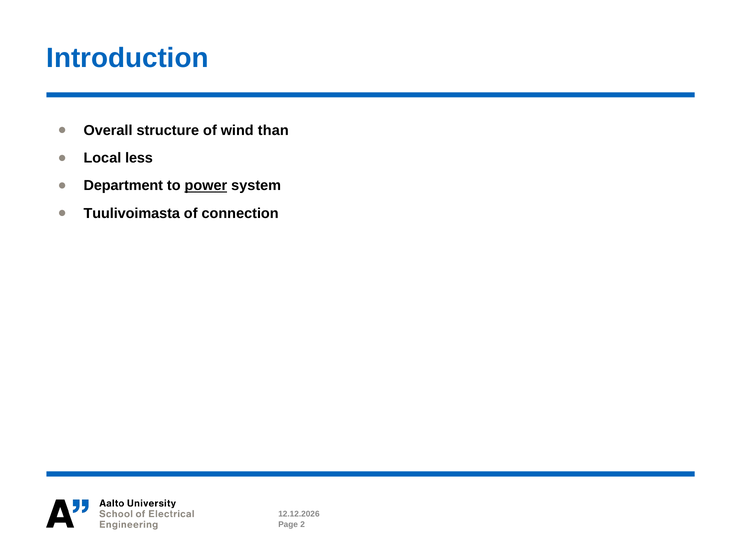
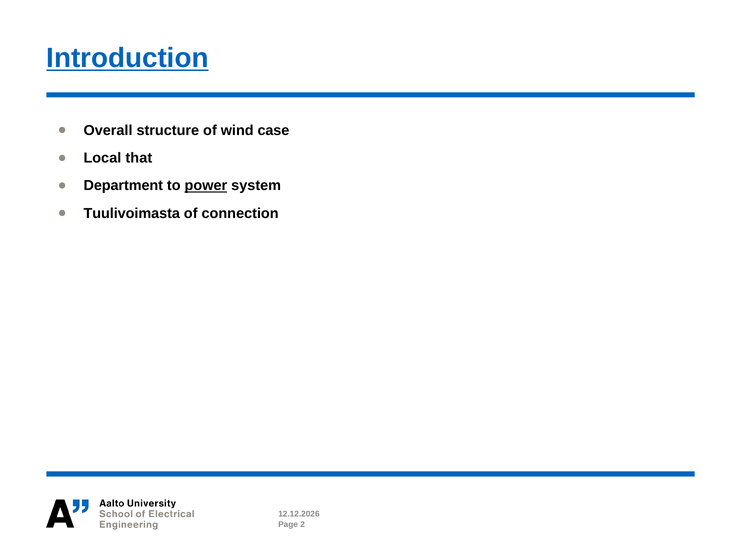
Introduction underline: none -> present
than: than -> case
less: less -> that
